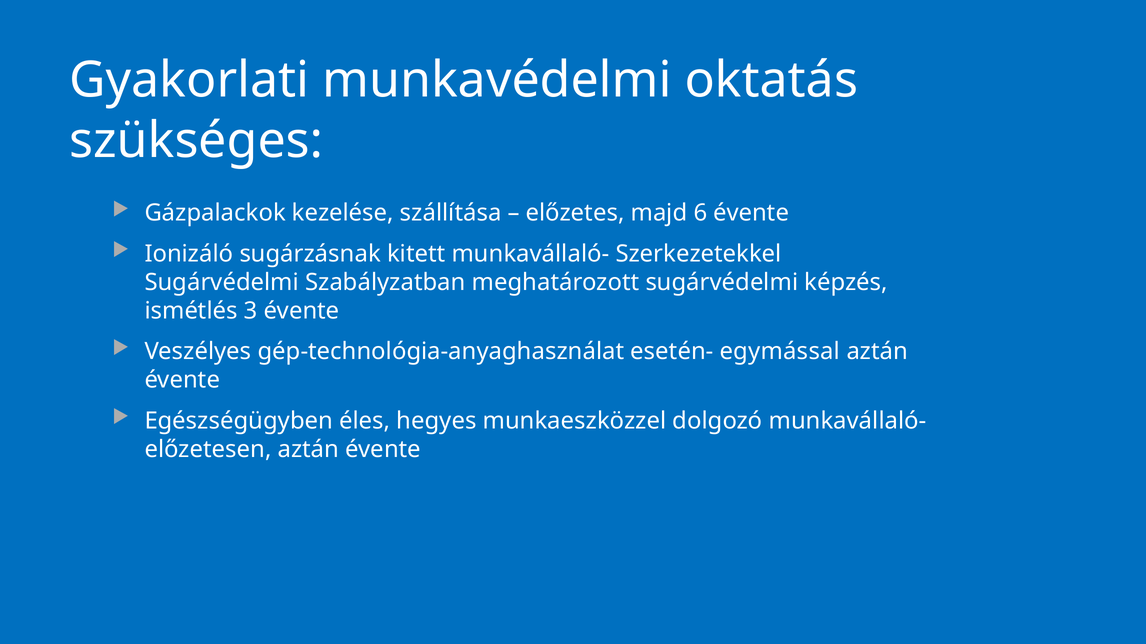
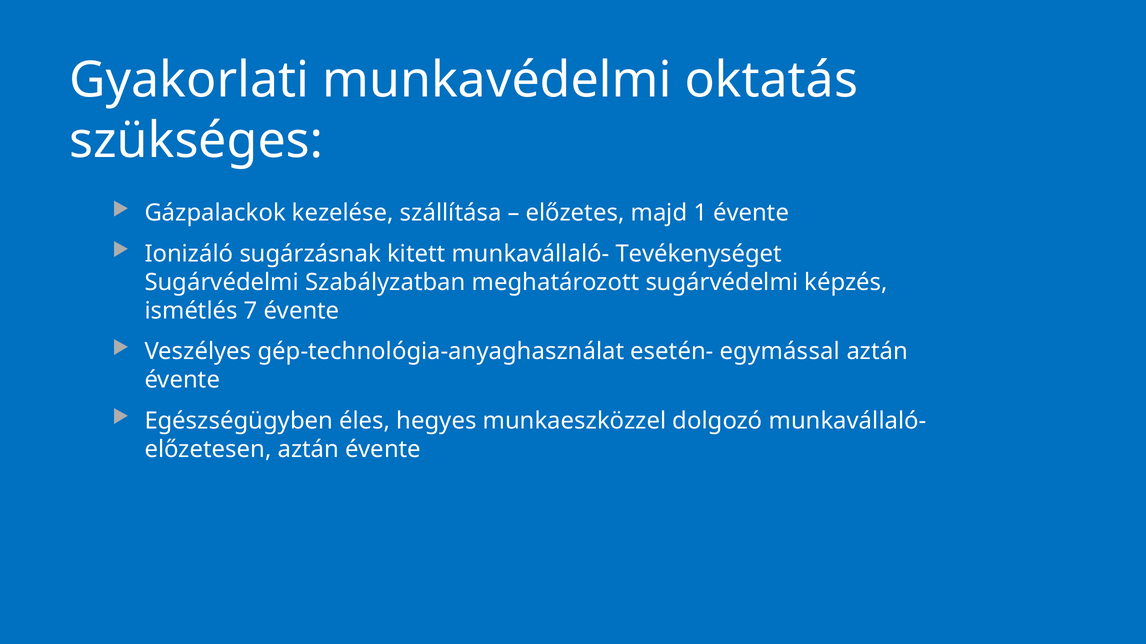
6: 6 -> 1
Szerkezetekkel: Szerkezetekkel -> Tevékenységet
3: 3 -> 7
